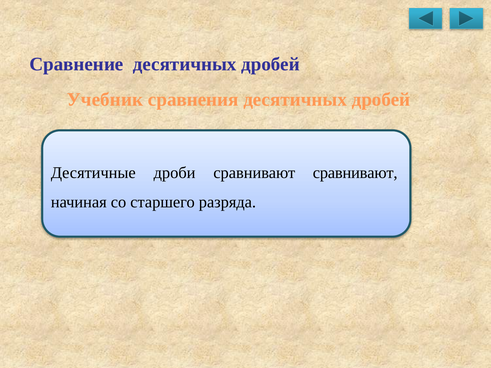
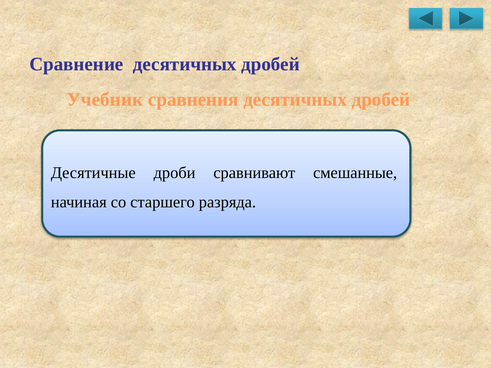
сравнивают сравнивают: сравнивают -> смешанные
